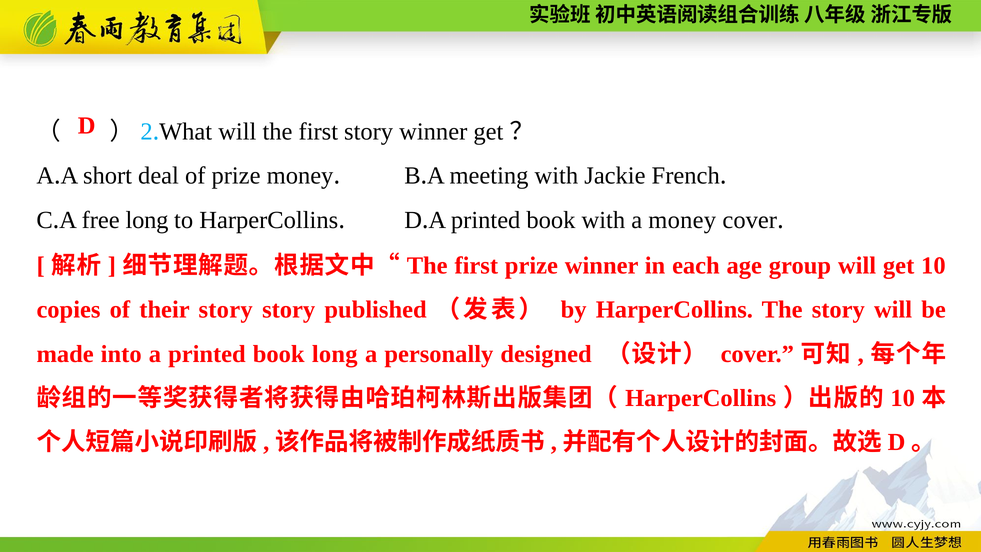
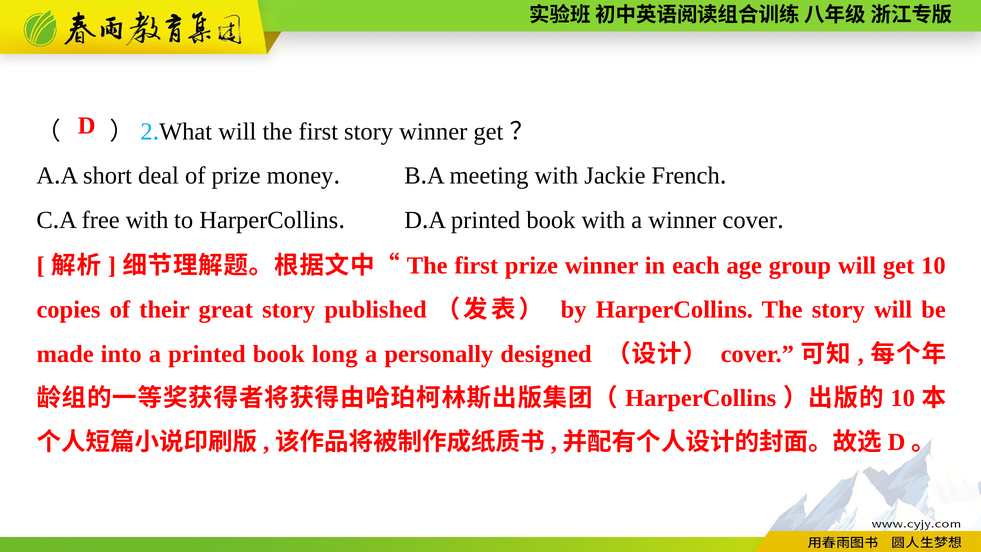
free long: long -> with
a money: money -> winner
their story: story -> great
